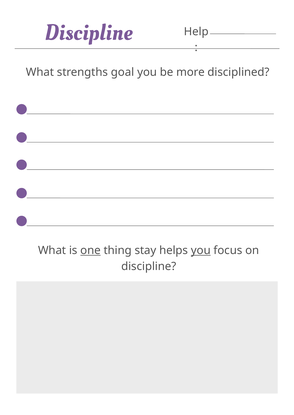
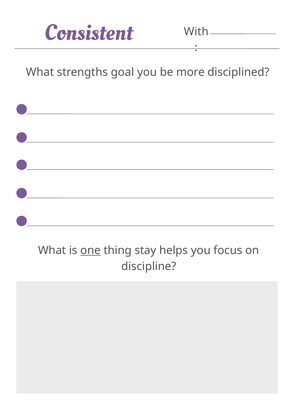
Discipline at (89, 33): Discipline -> Consistent
Help: Help -> With
you at (201, 251) underline: present -> none
